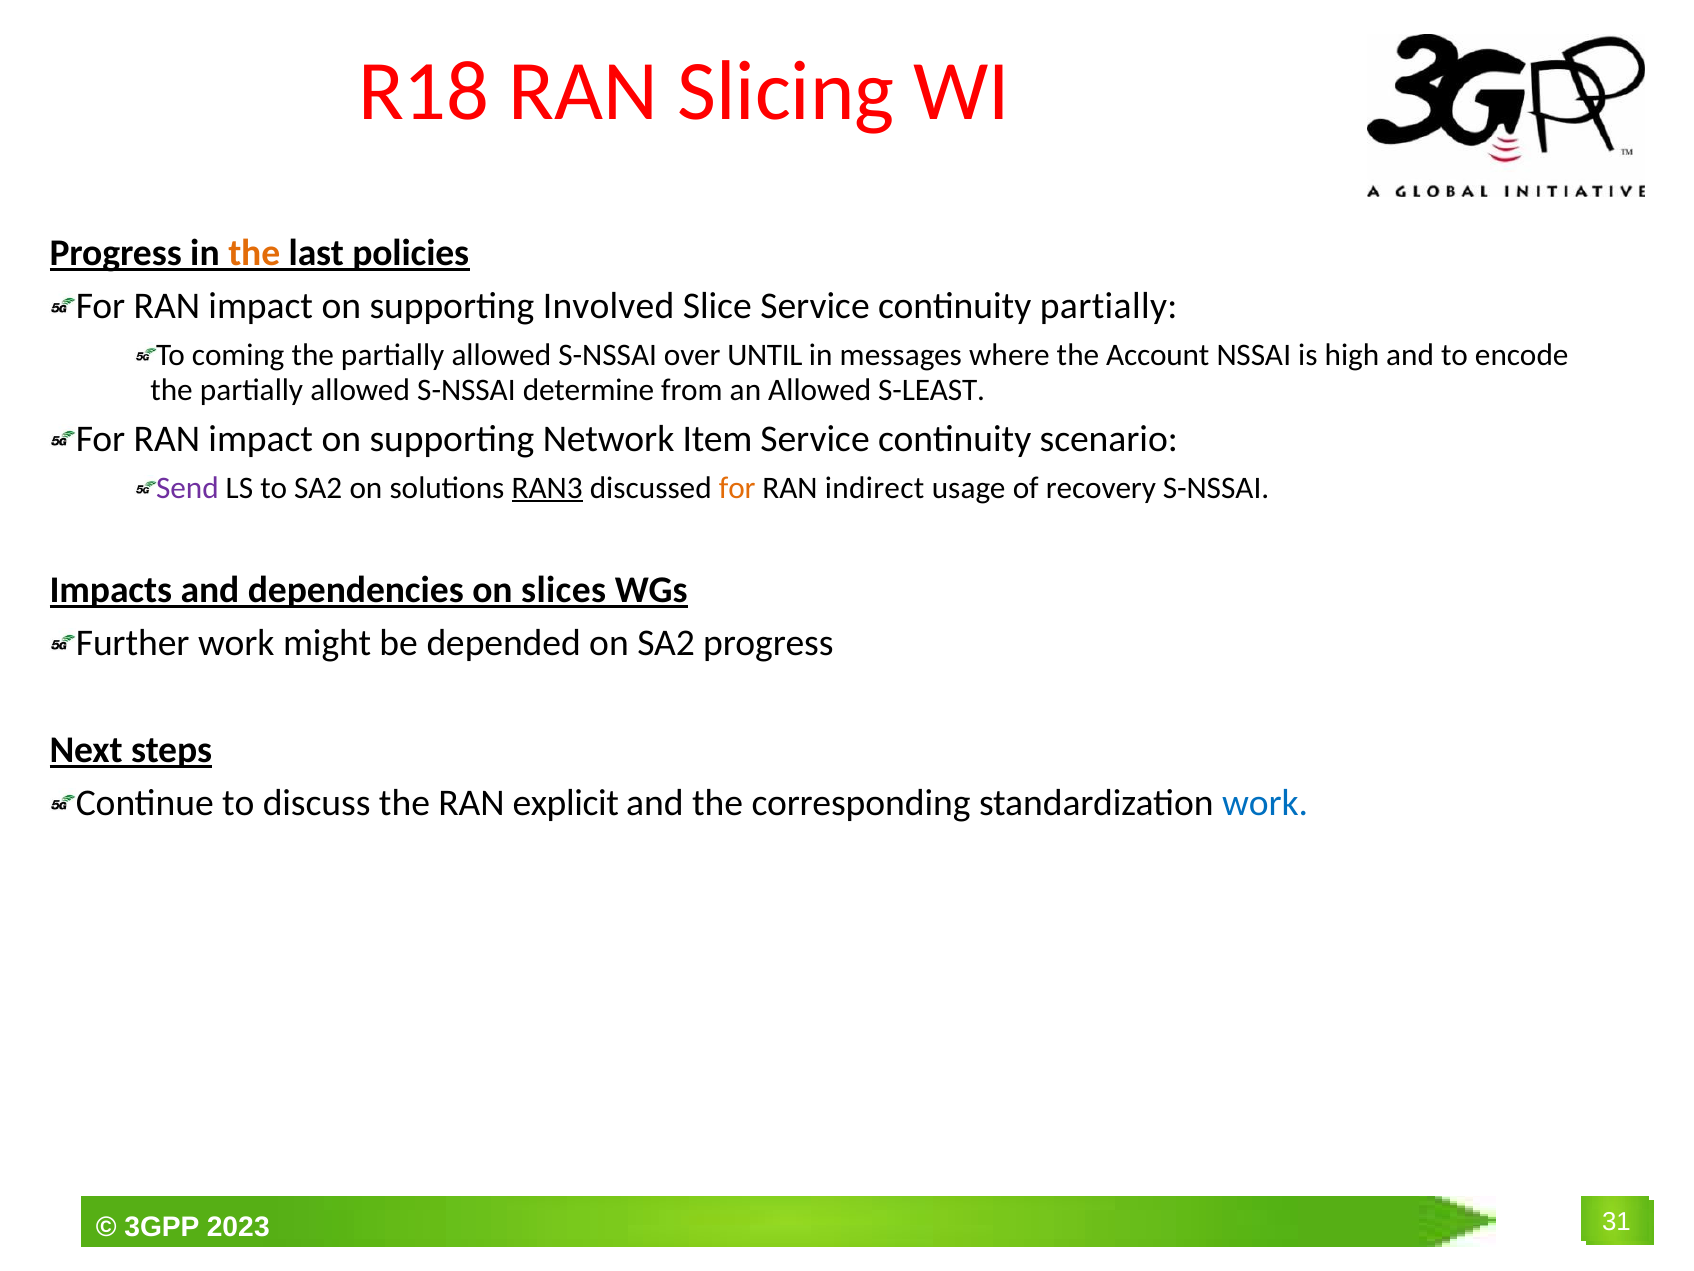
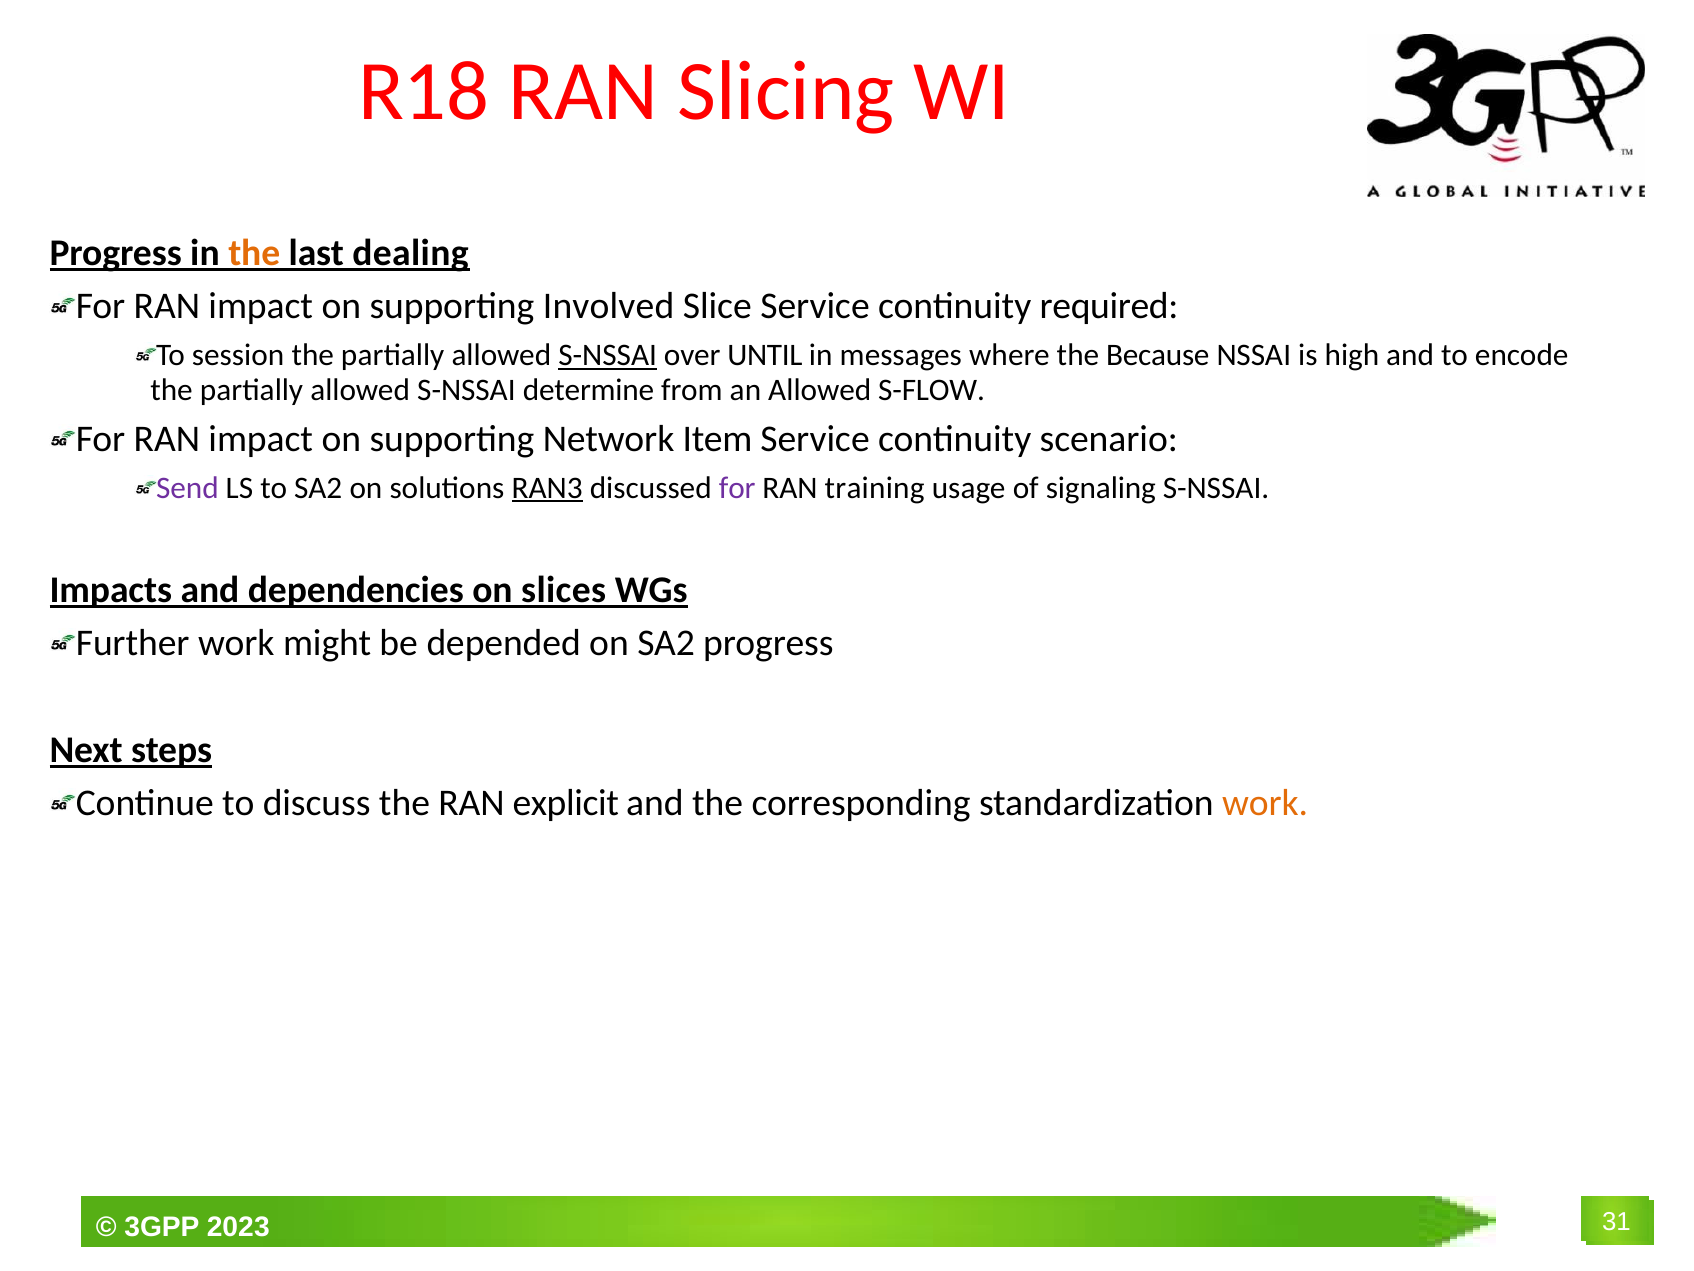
policies: policies -> dealing
continuity partially: partially -> required
coming: coming -> session
S-NSSAI at (608, 355) underline: none -> present
Account: Account -> Because
S-LEAST: S-LEAST -> S-FLOW
for at (737, 488) colour: orange -> purple
indirect: indirect -> training
recovery: recovery -> signaling
work at (1265, 803) colour: blue -> orange
